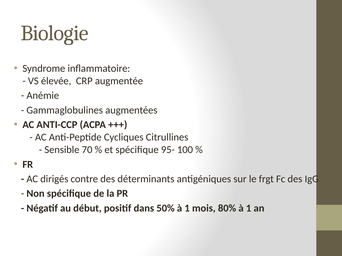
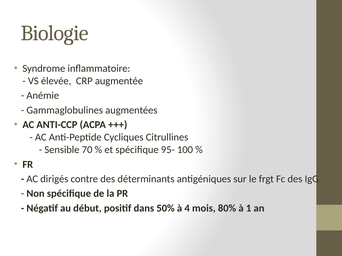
50% à 1: 1 -> 4
